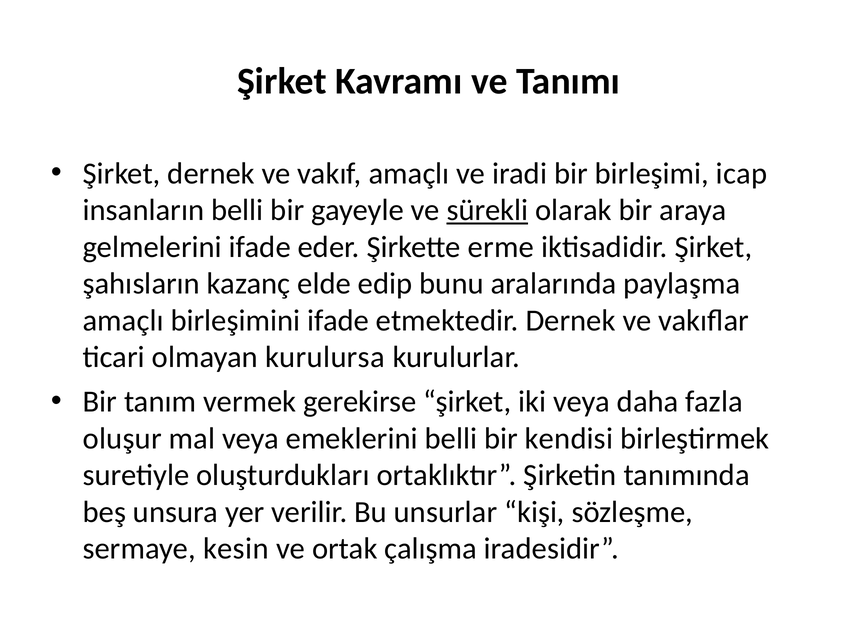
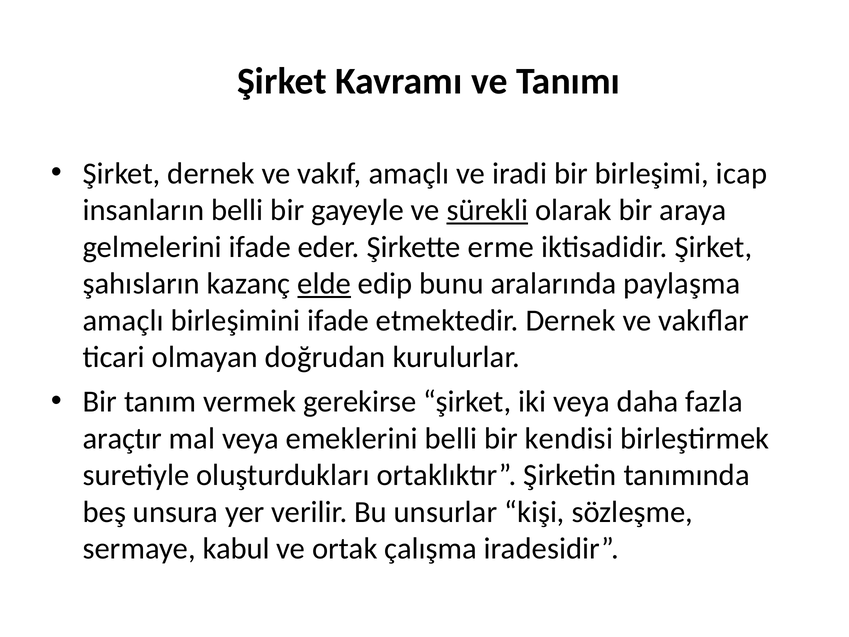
elde underline: none -> present
kurulursa: kurulursa -> doğrudan
oluşur: oluşur -> araçtır
kesin: kesin -> kabul
